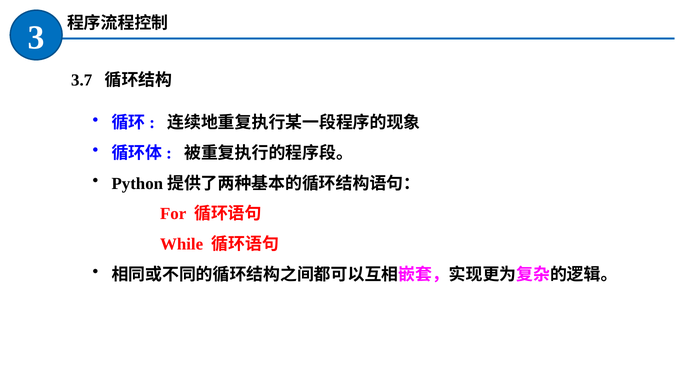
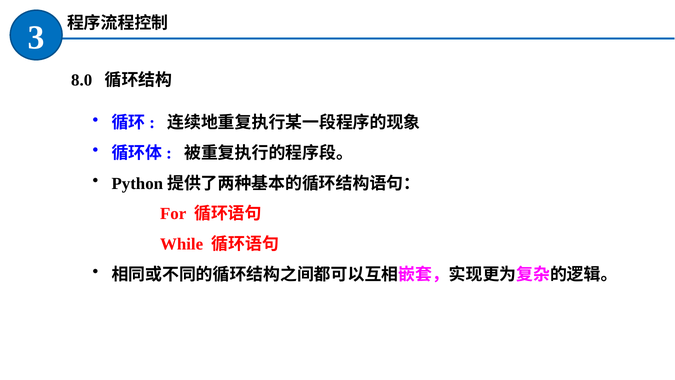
3.7: 3.7 -> 8.0
